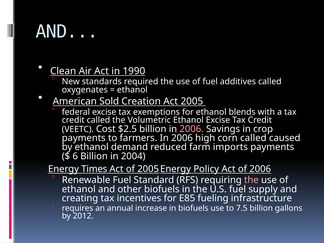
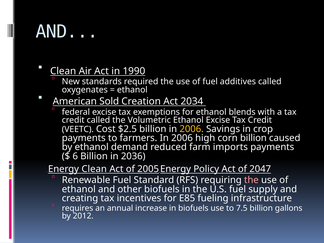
Act 2005: 2005 -> 2034
2006 at (192, 129) colour: pink -> yellow
corn called: called -> billion
2004: 2004 -> 2036
Energy Times: Times -> Clean
of 2006: 2006 -> 2047
